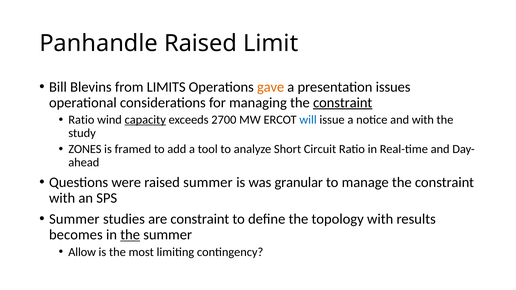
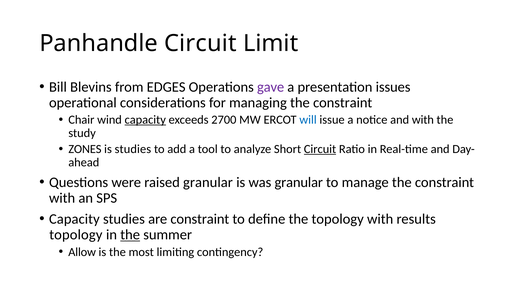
Panhandle Raised: Raised -> Circuit
LIMITS: LIMITS -> EDGES
gave colour: orange -> purple
constraint at (343, 103) underline: present -> none
Ratio at (81, 120): Ratio -> Chair
is framed: framed -> studies
Circuit at (320, 149) underline: none -> present
raised summer: summer -> granular
Summer at (74, 219): Summer -> Capacity
becomes at (76, 235): becomes -> topology
